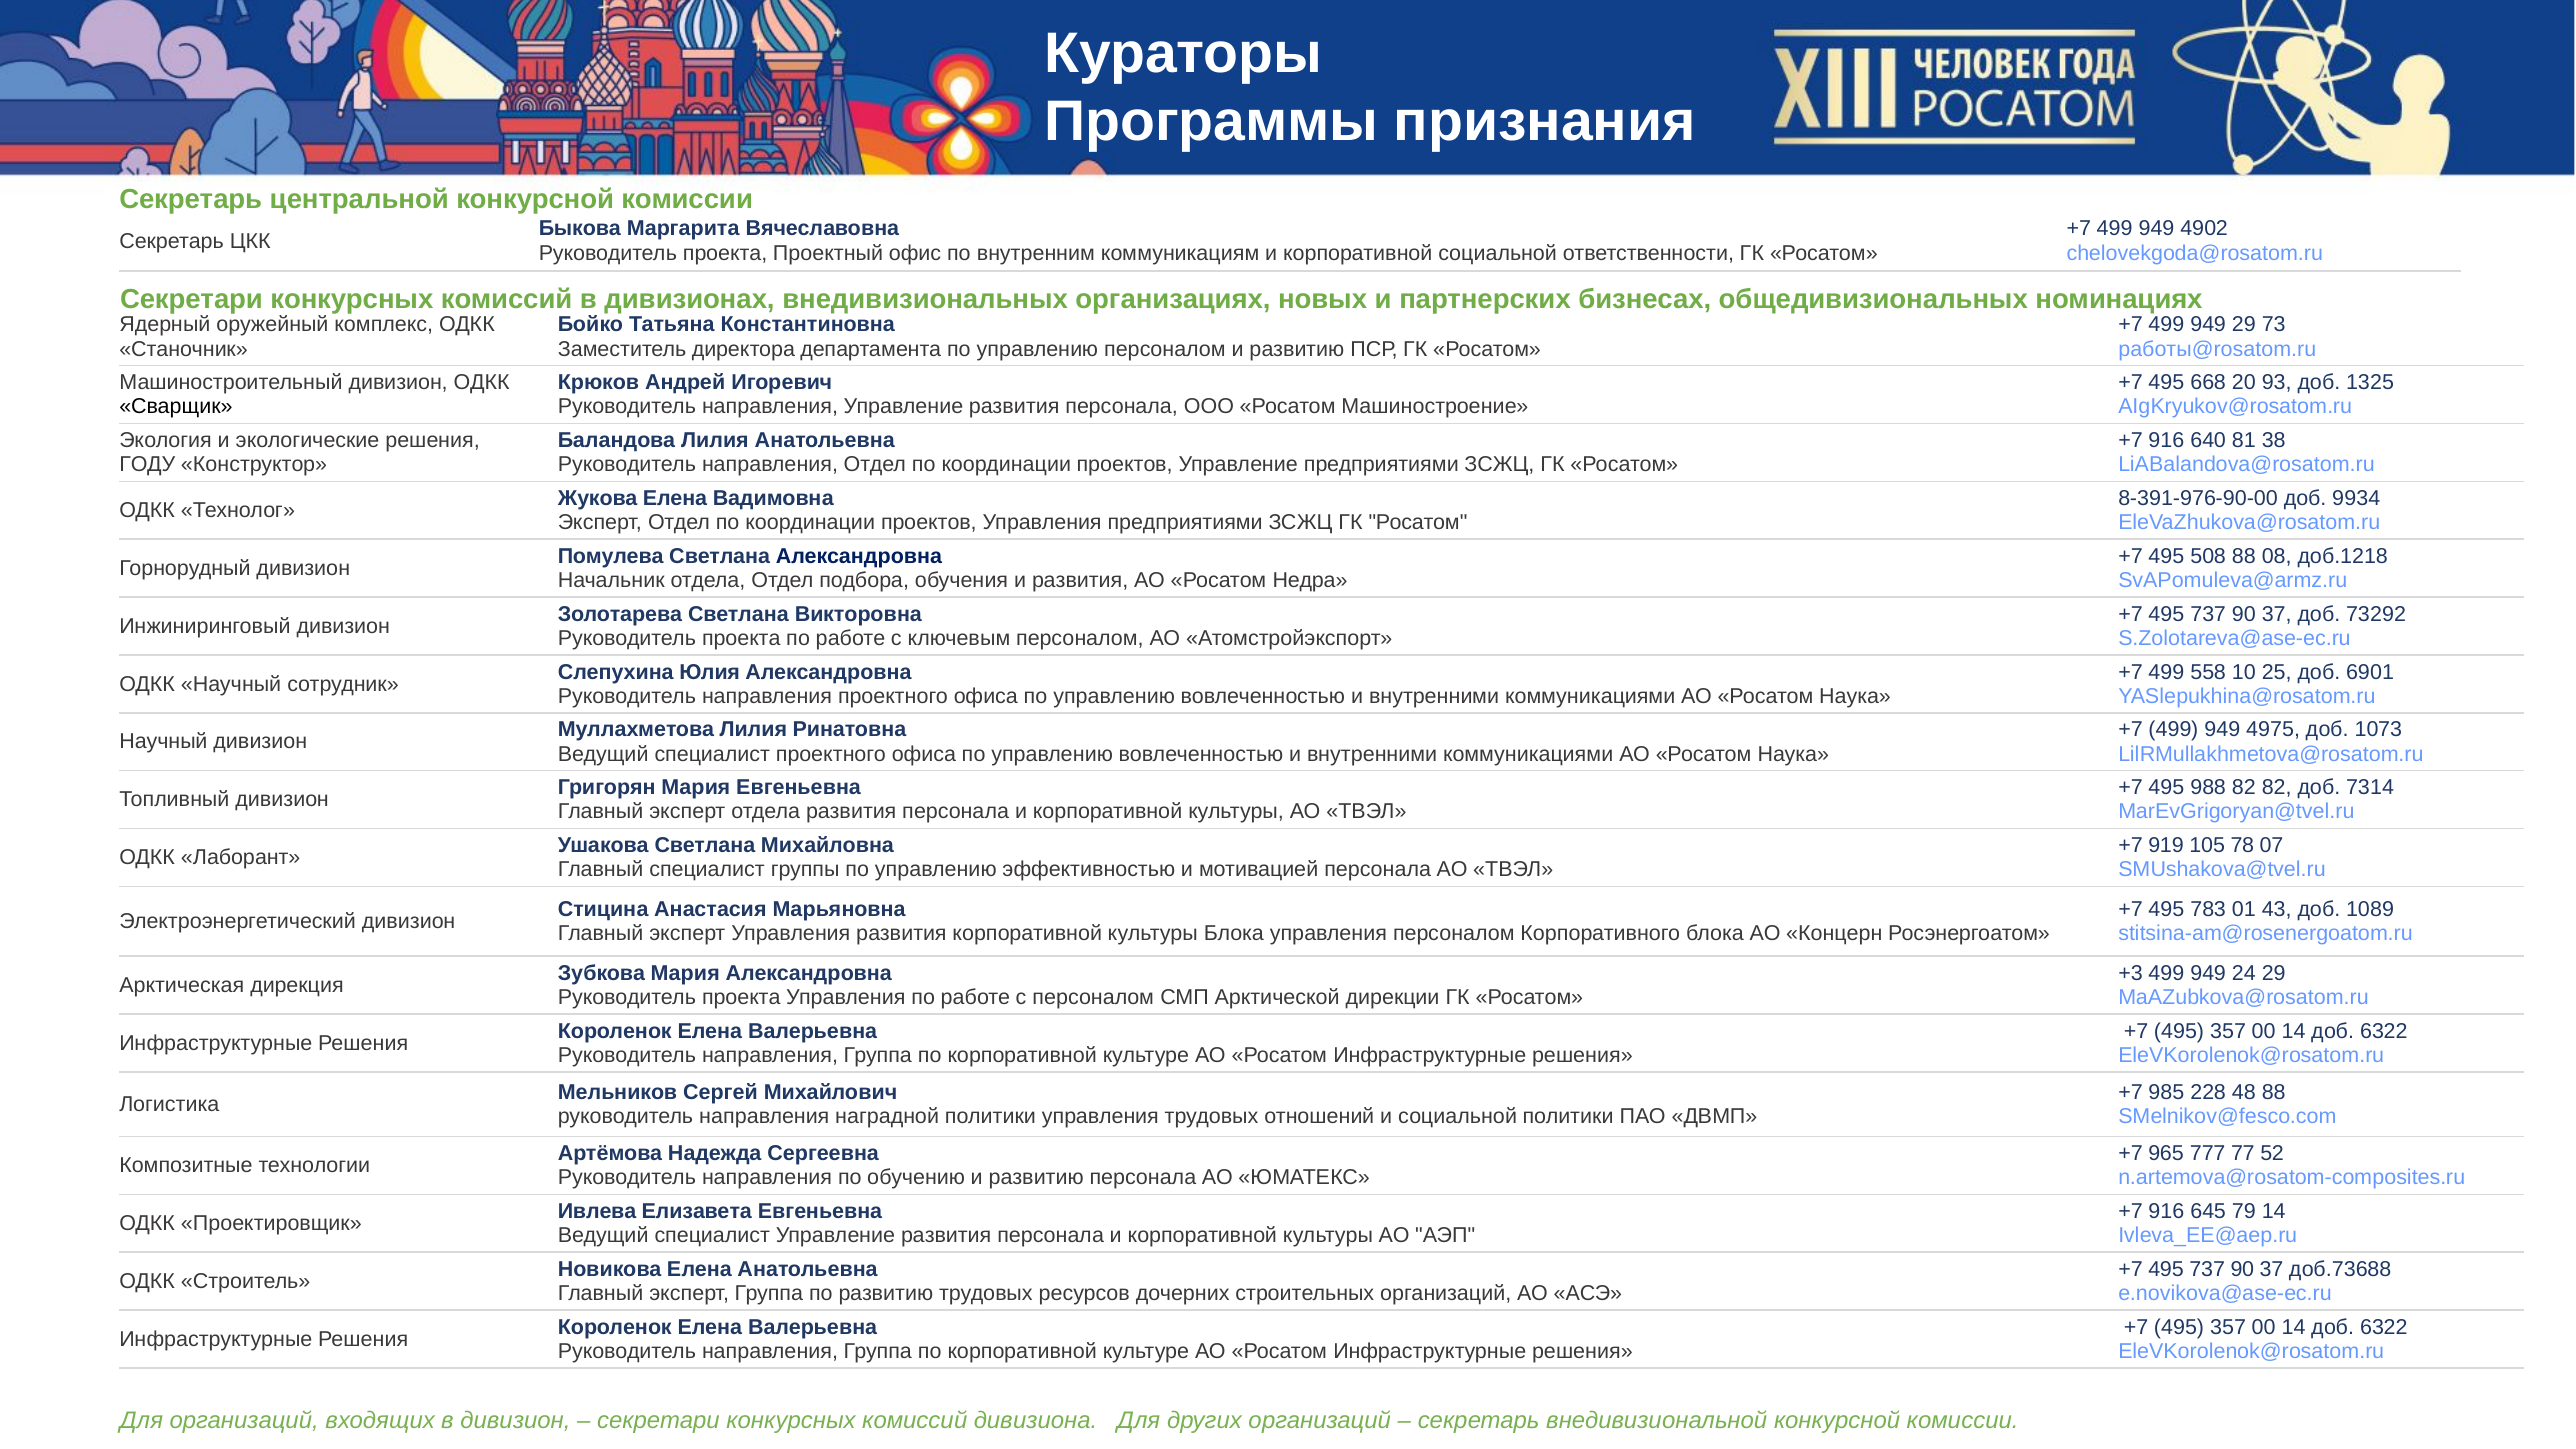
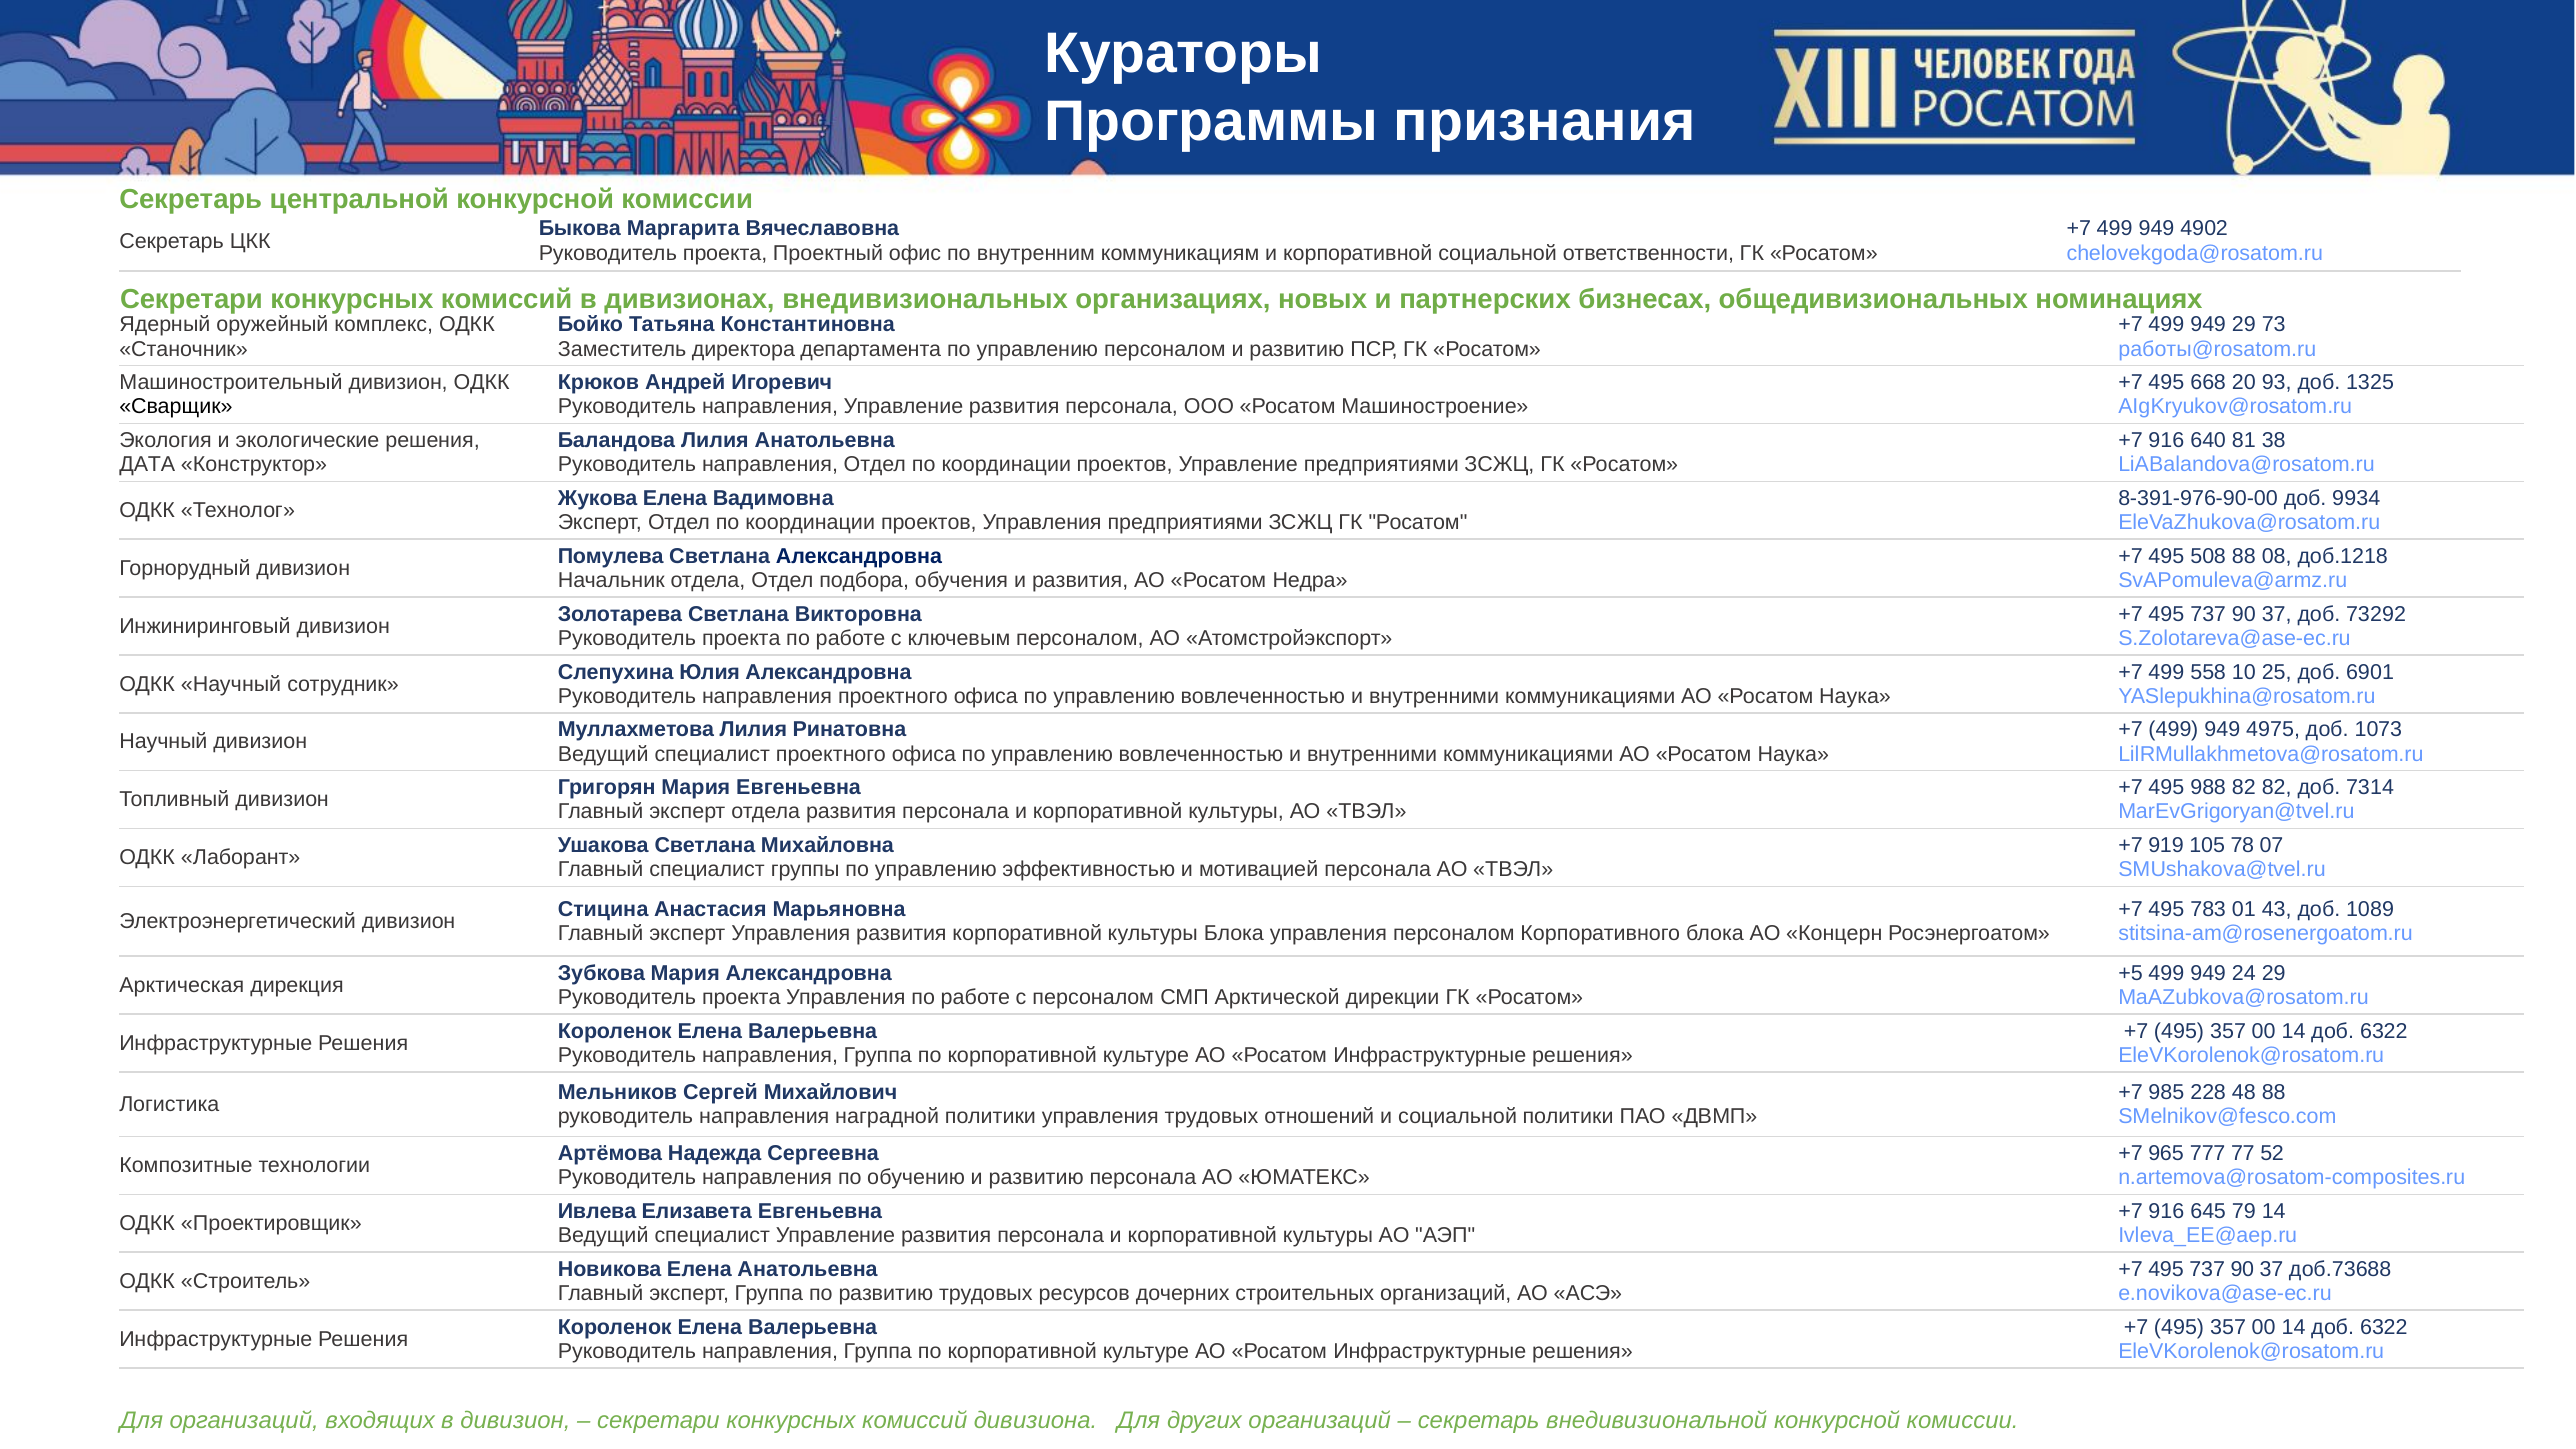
ГОДУ: ГОДУ -> ДАТА
+3: +3 -> +5
